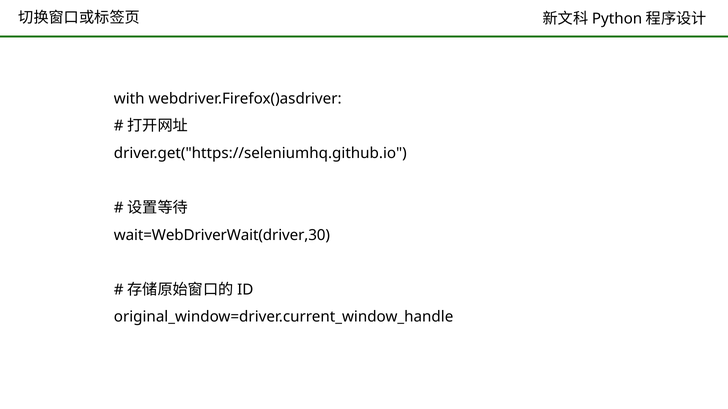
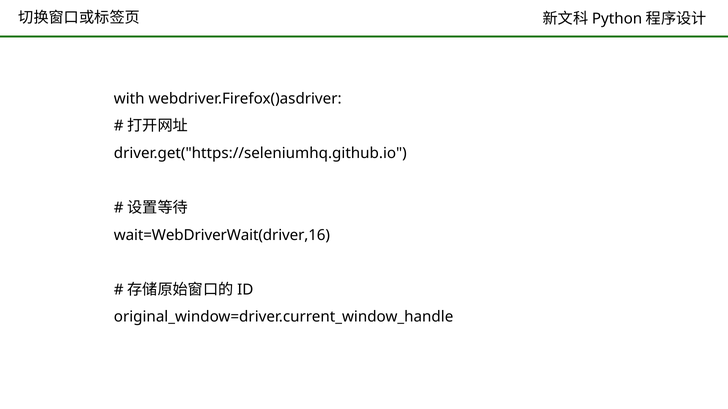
wait=WebDriverWait(driver,30: wait=WebDriverWait(driver,30 -> wait=WebDriverWait(driver,16
